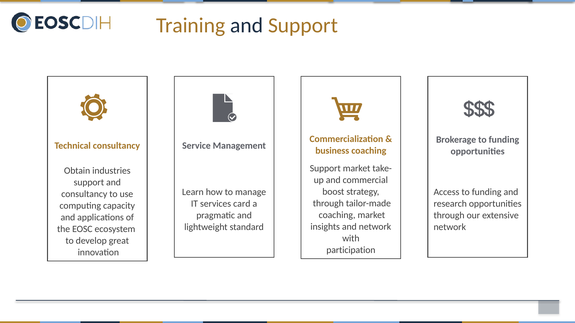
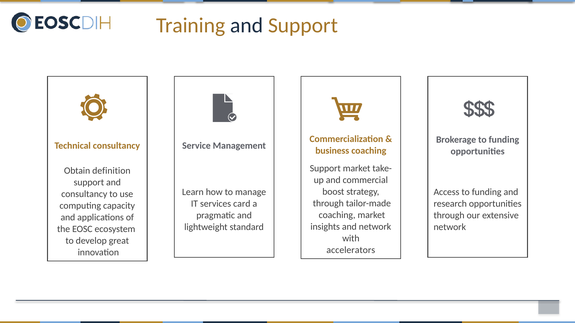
industries: industries -> definition
participation: participation -> accelerators
